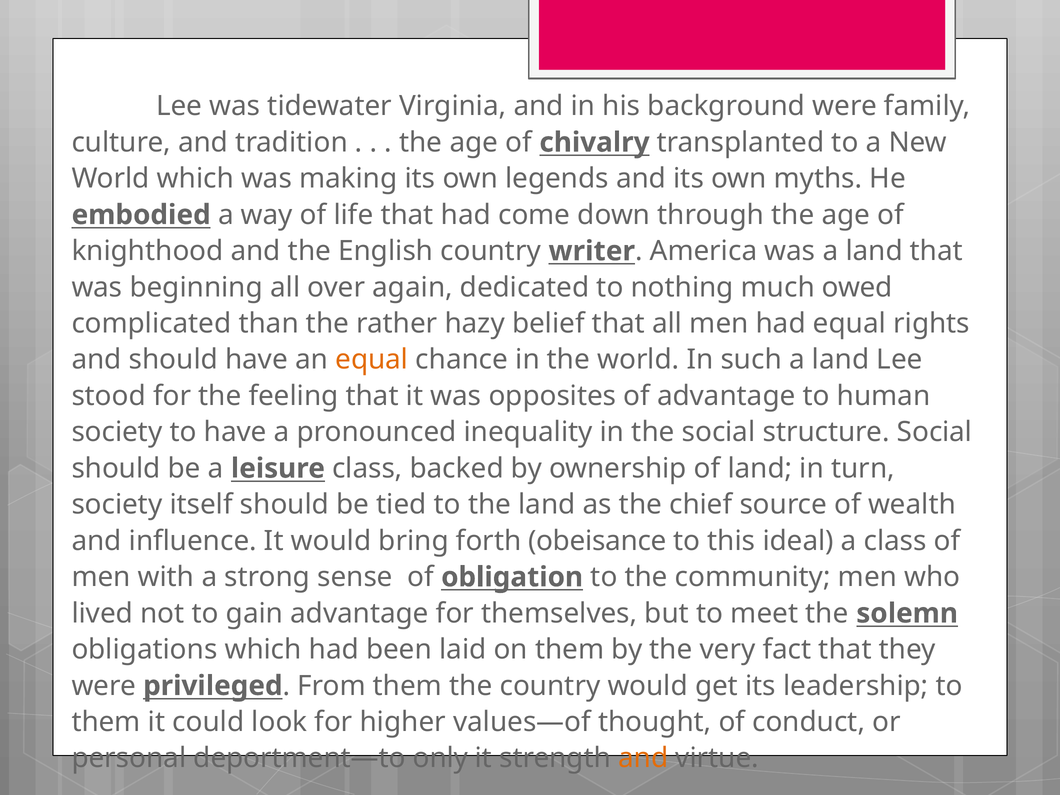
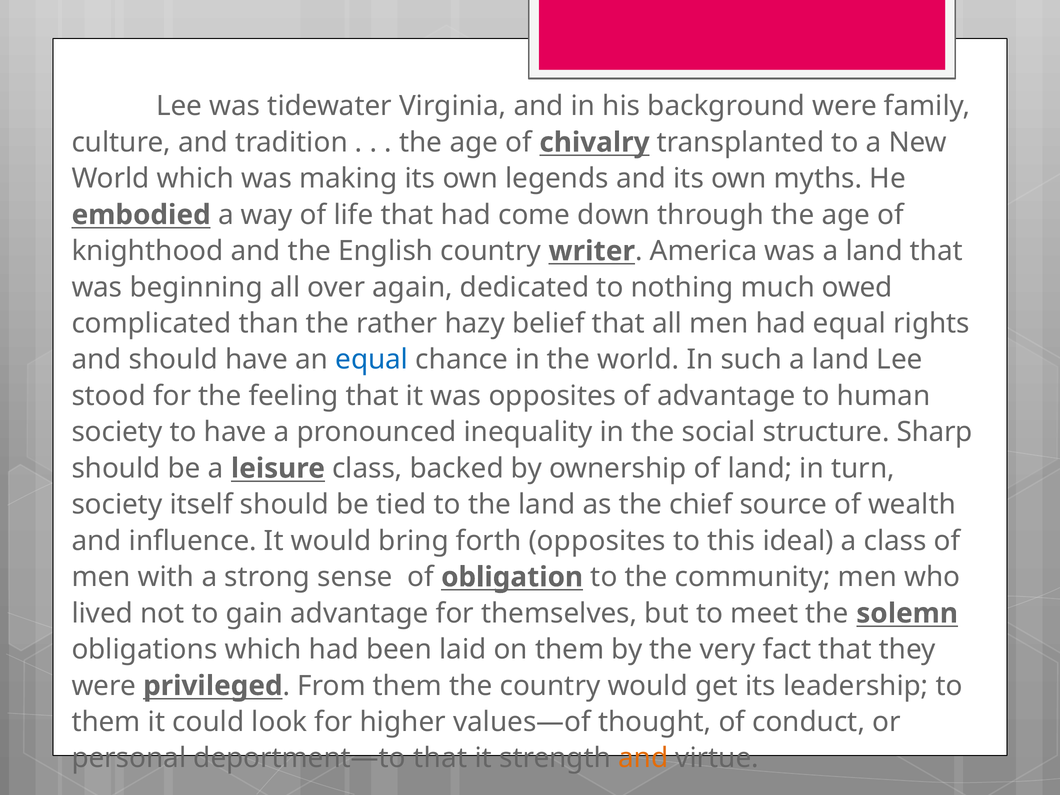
equal at (372, 360) colour: orange -> blue
structure Social: Social -> Sharp
forth obeisance: obeisance -> opposites
deportment—to only: only -> that
